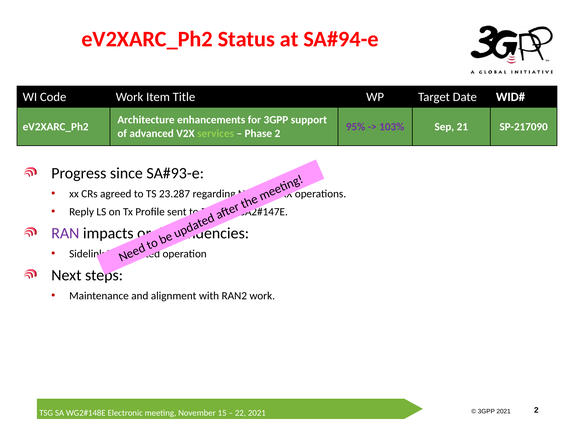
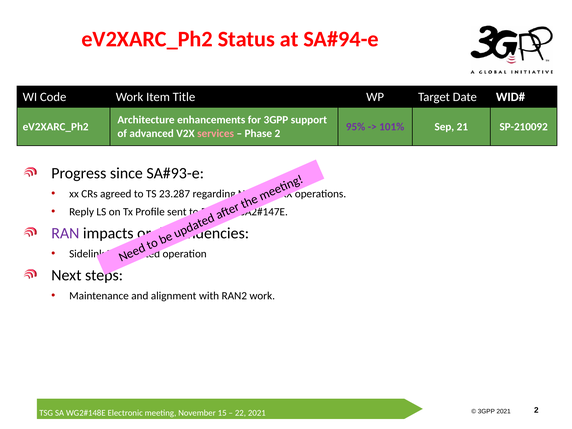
103%: 103% -> 101%
SP-217090: SP-217090 -> SP-210092
services colour: light green -> pink
